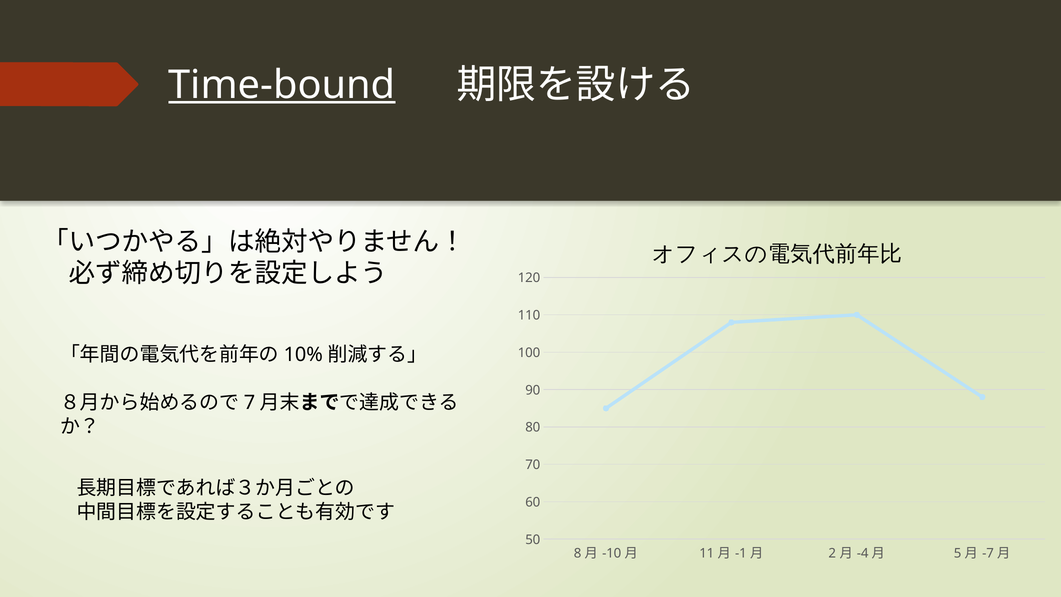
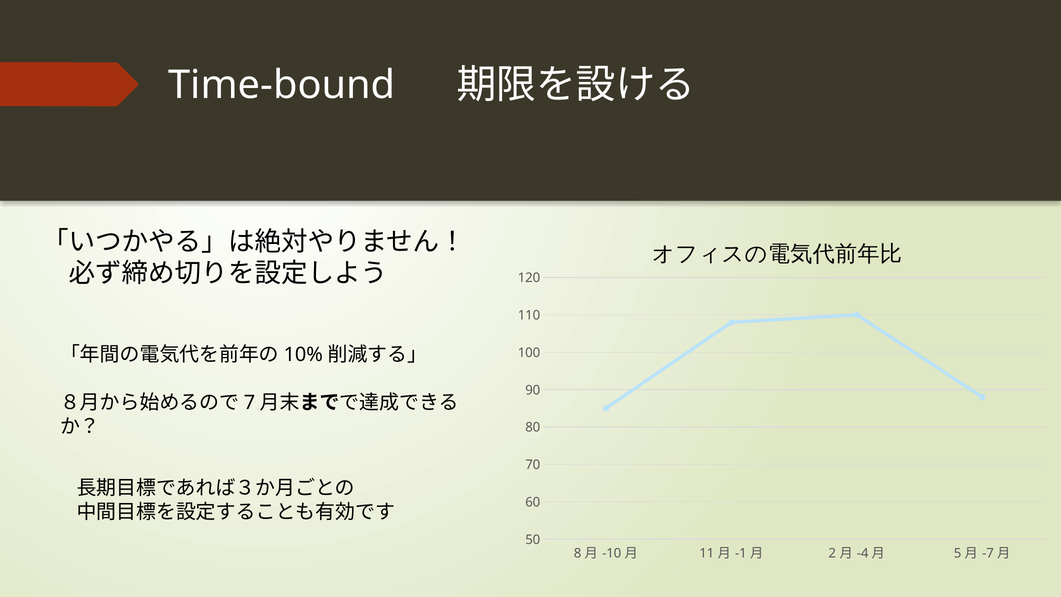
Time-bound underline: present -> none
